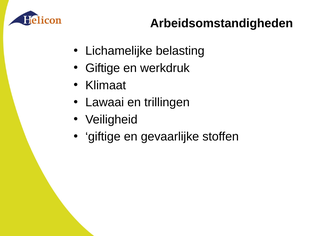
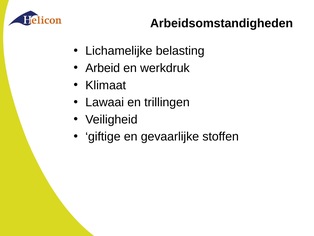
Giftige at (103, 68): Giftige -> Arbeid
